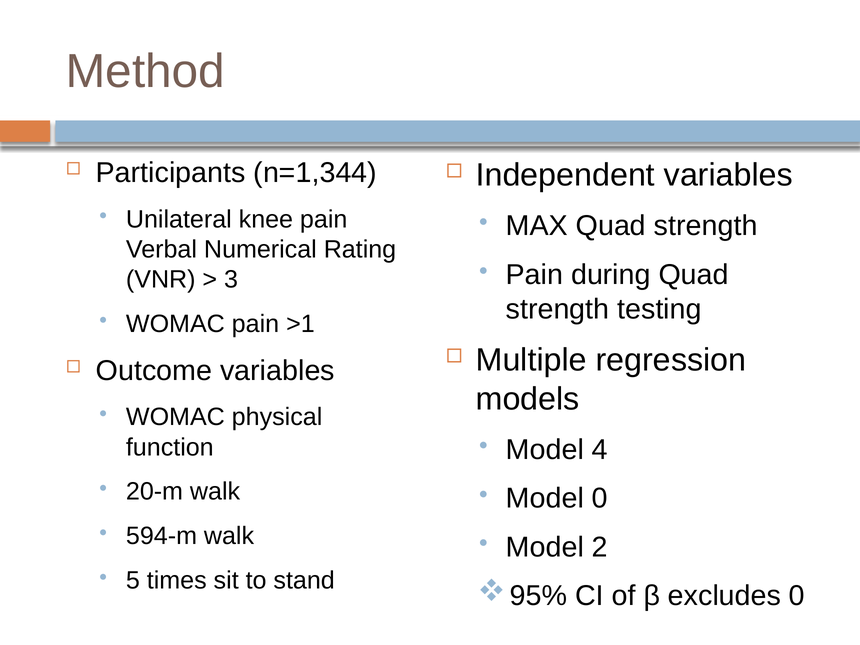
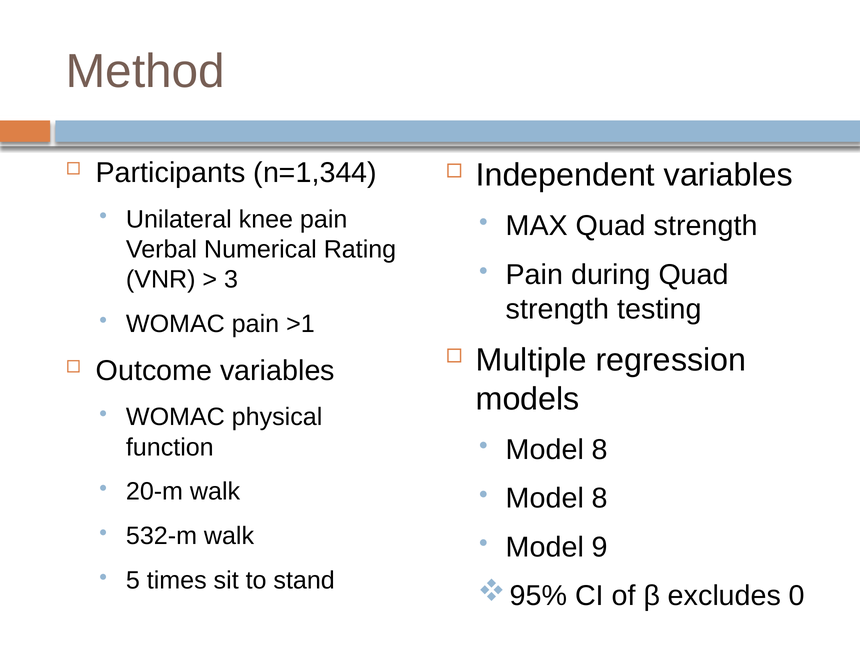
4 at (600, 450): 4 -> 8
0 at (600, 499): 0 -> 8
594-m: 594-m -> 532-m
2: 2 -> 9
